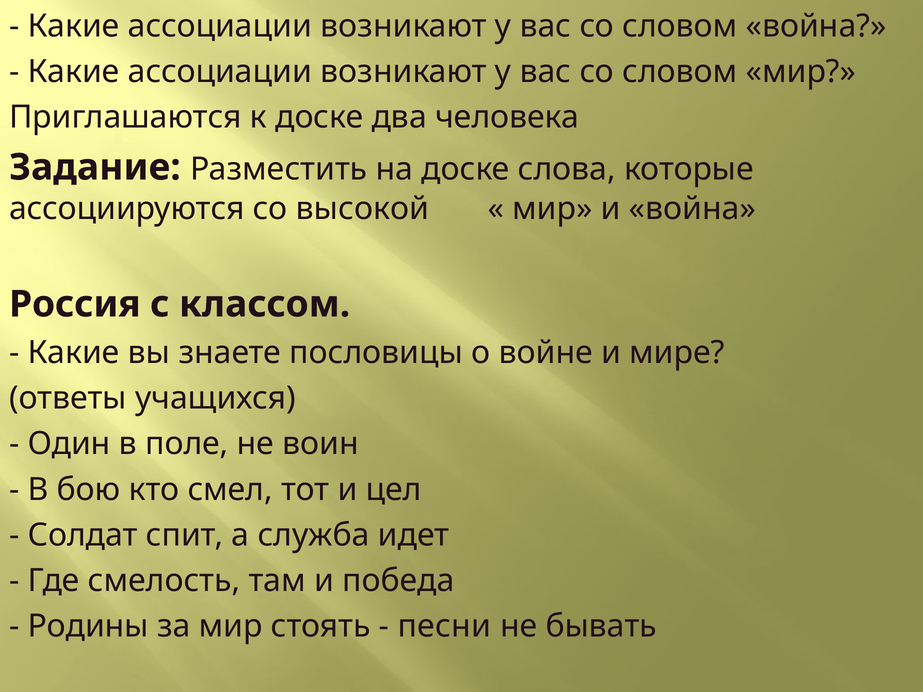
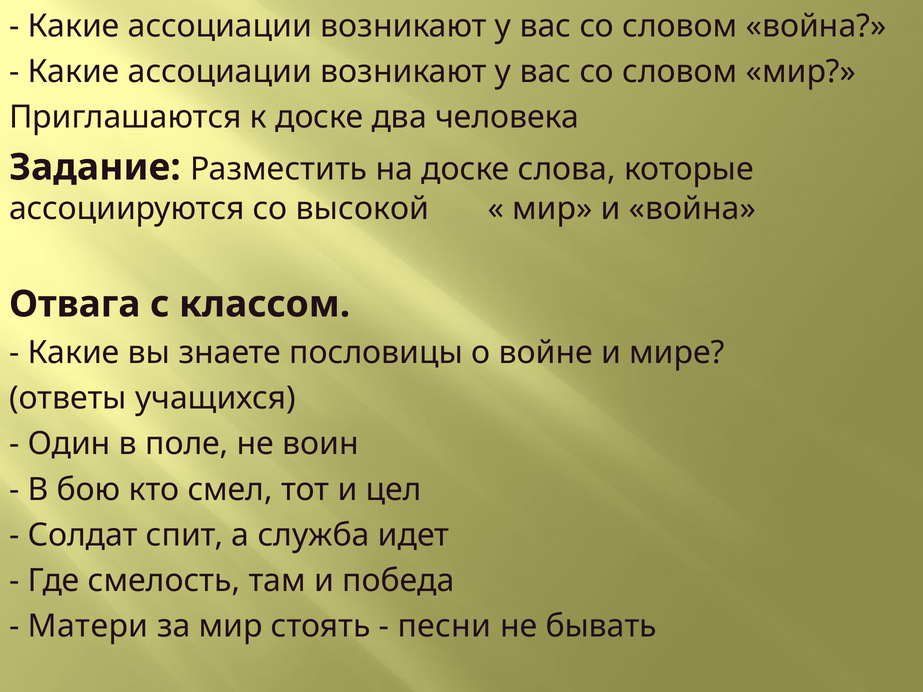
Россия: Россия -> Отвага
Родины: Родины -> Матери
